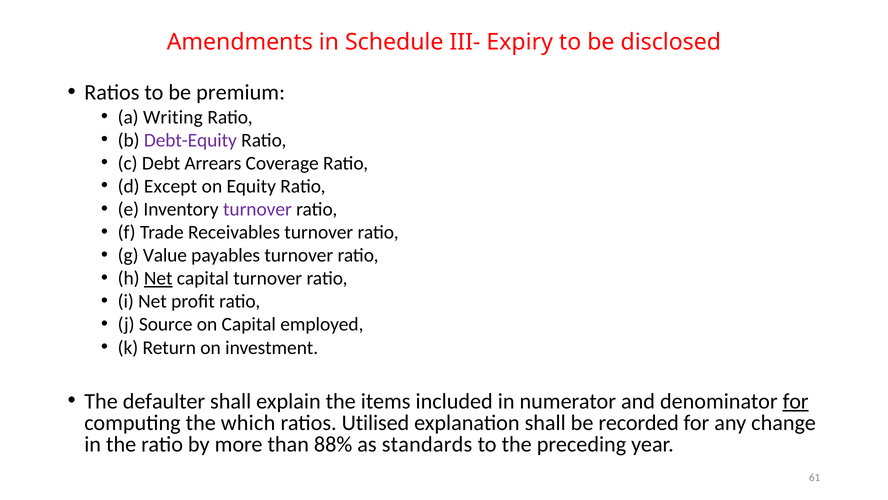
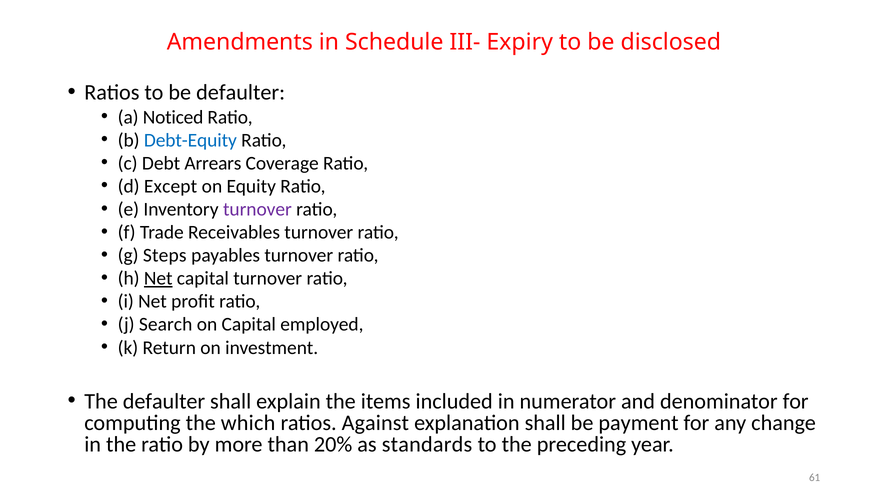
be premium: premium -> defaulter
Writing: Writing -> Noticed
Debt-Equity colour: purple -> blue
Value: Value -> Steps
Source: Source -> Search
for at (796, 401) underline: present -> none
Utilised: Utilised -> Against
recorded: recorded -> payment
88%: 88% -> 20%
